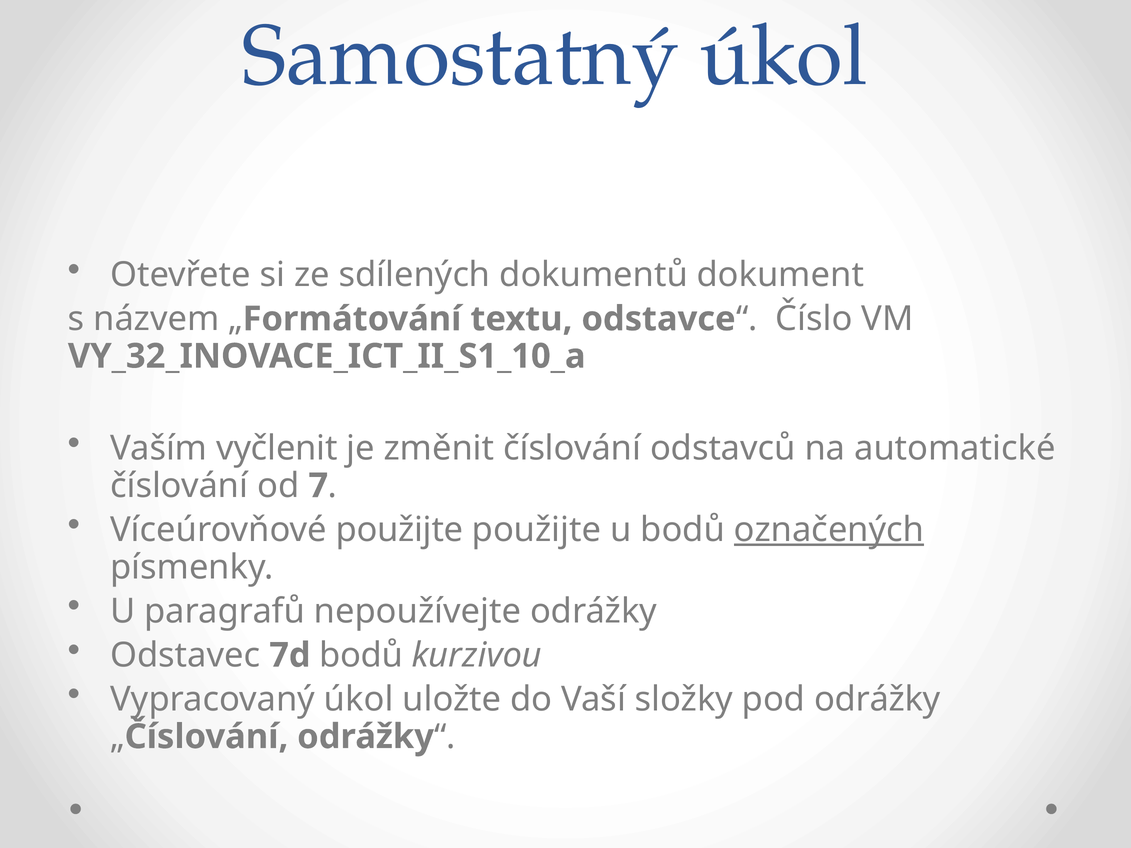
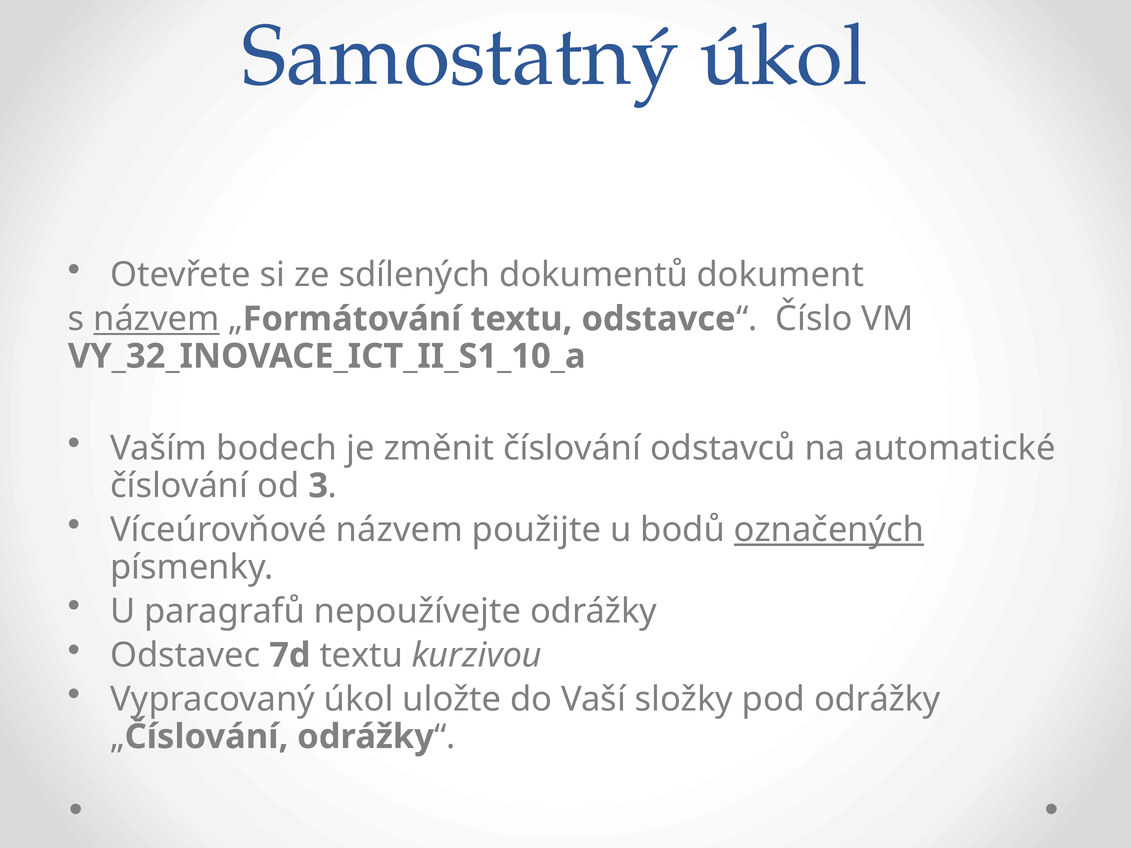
názvem at (156, 319) underline: none -> present
vyčlenit: vyčlenit -> bodech
7: 7 -> 3
Víceúrovňové použijte: použijte -> názvem
7d bodů: bodů -> textu
